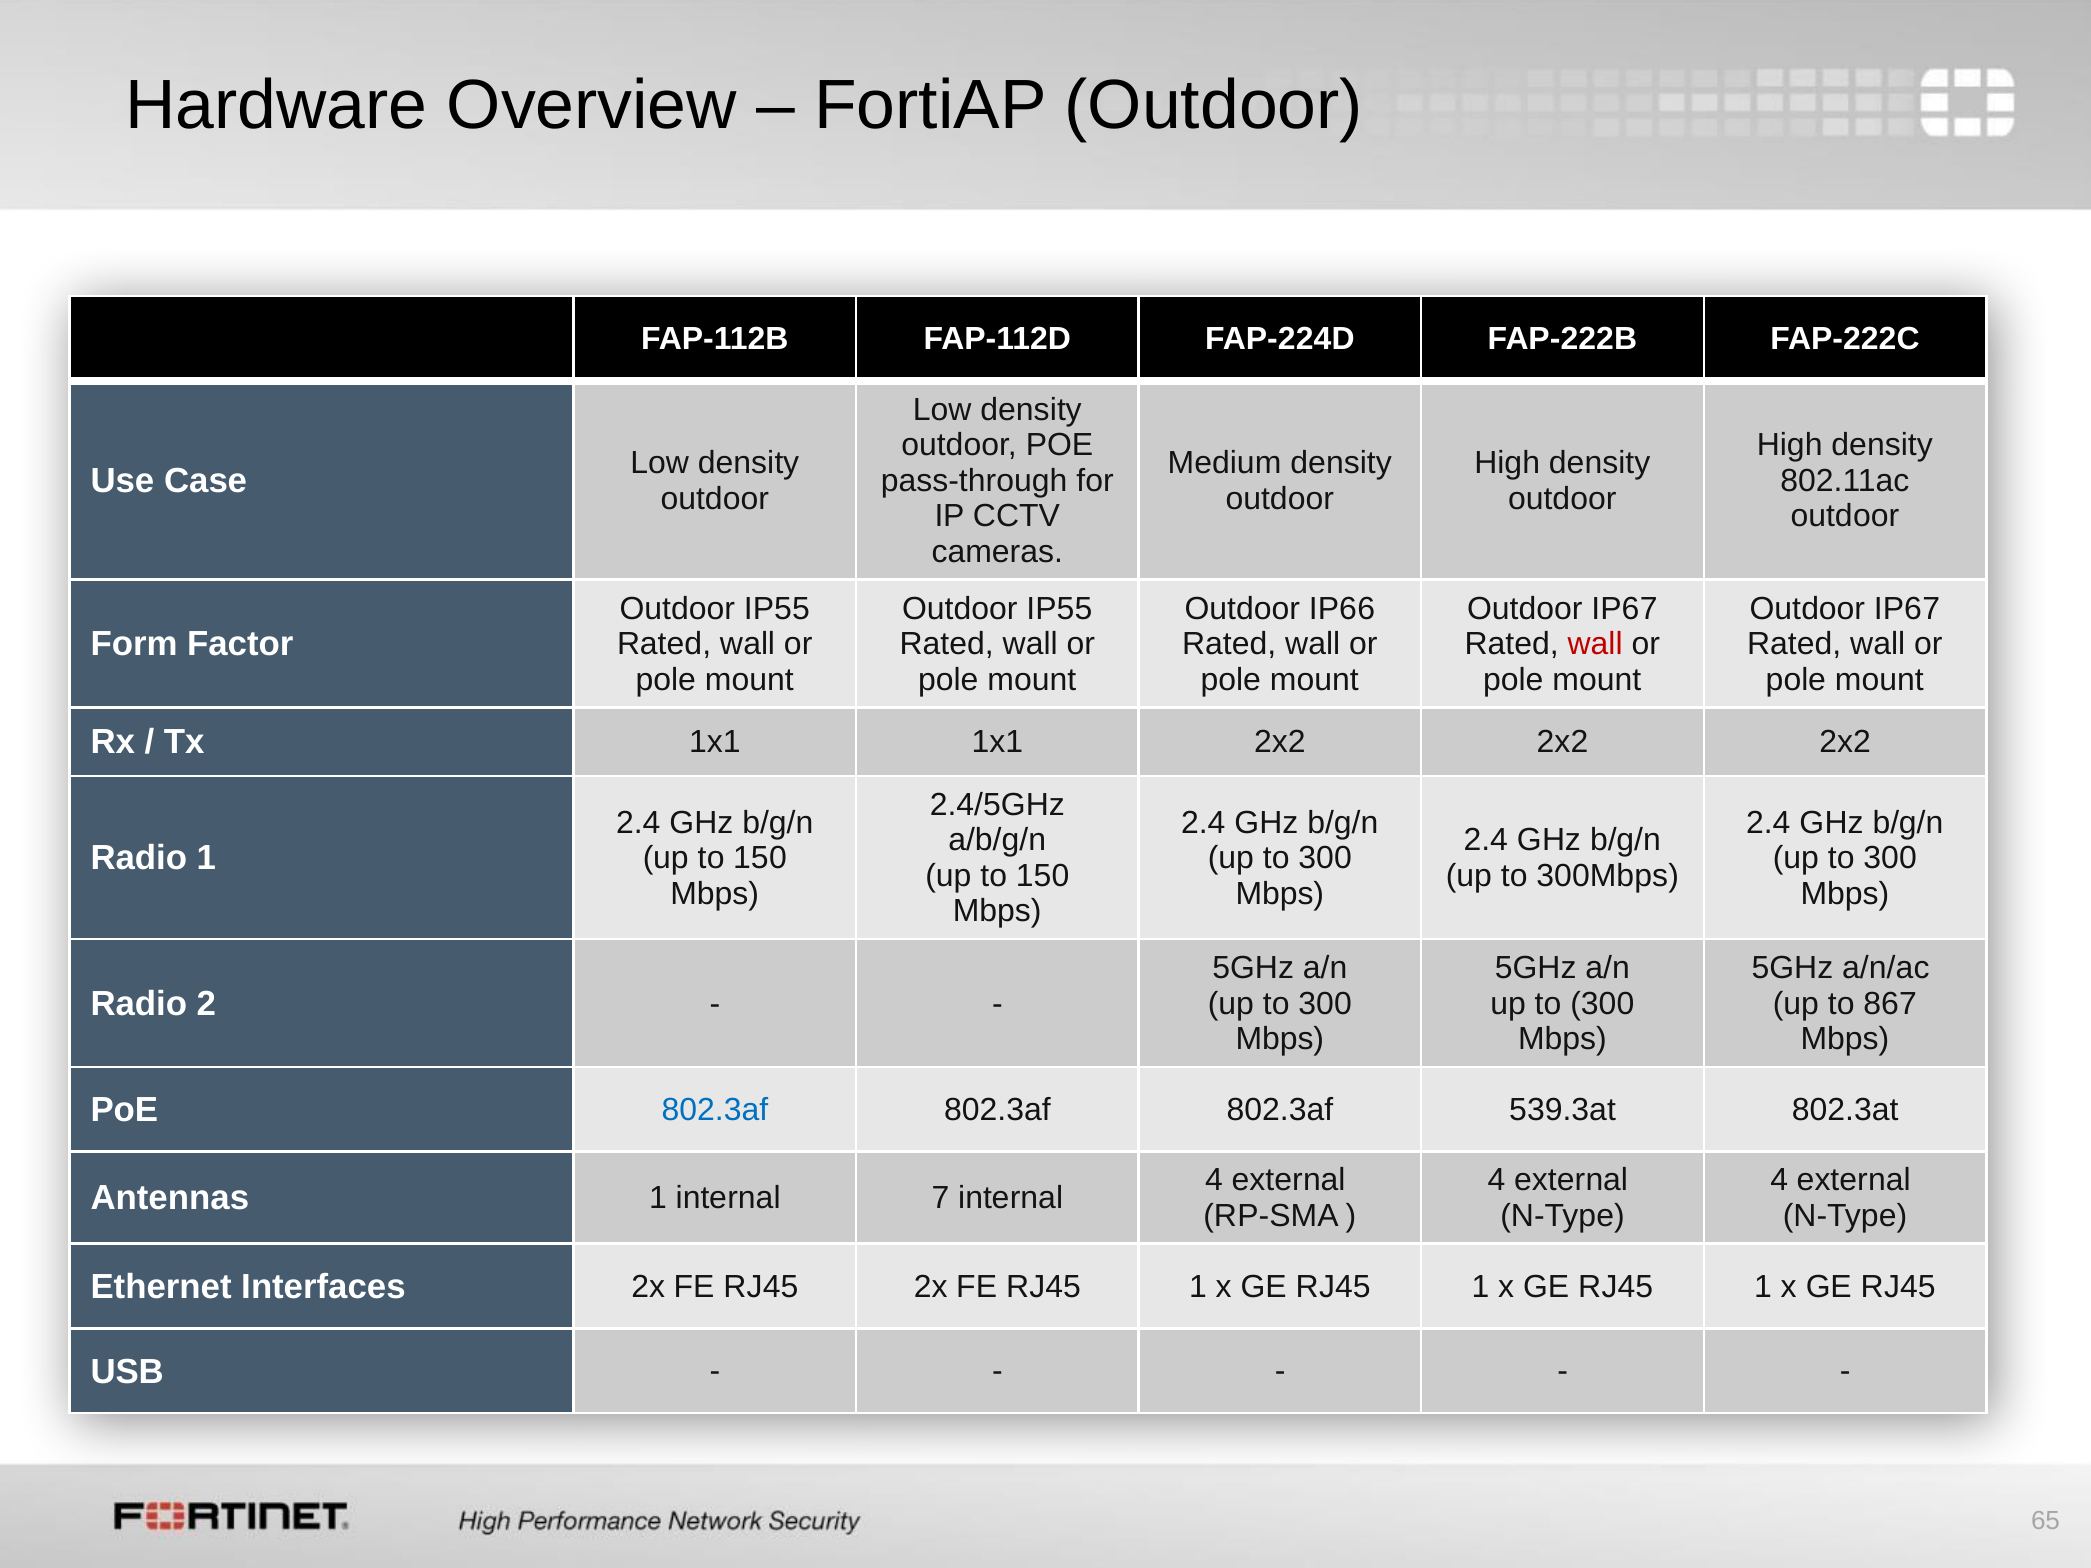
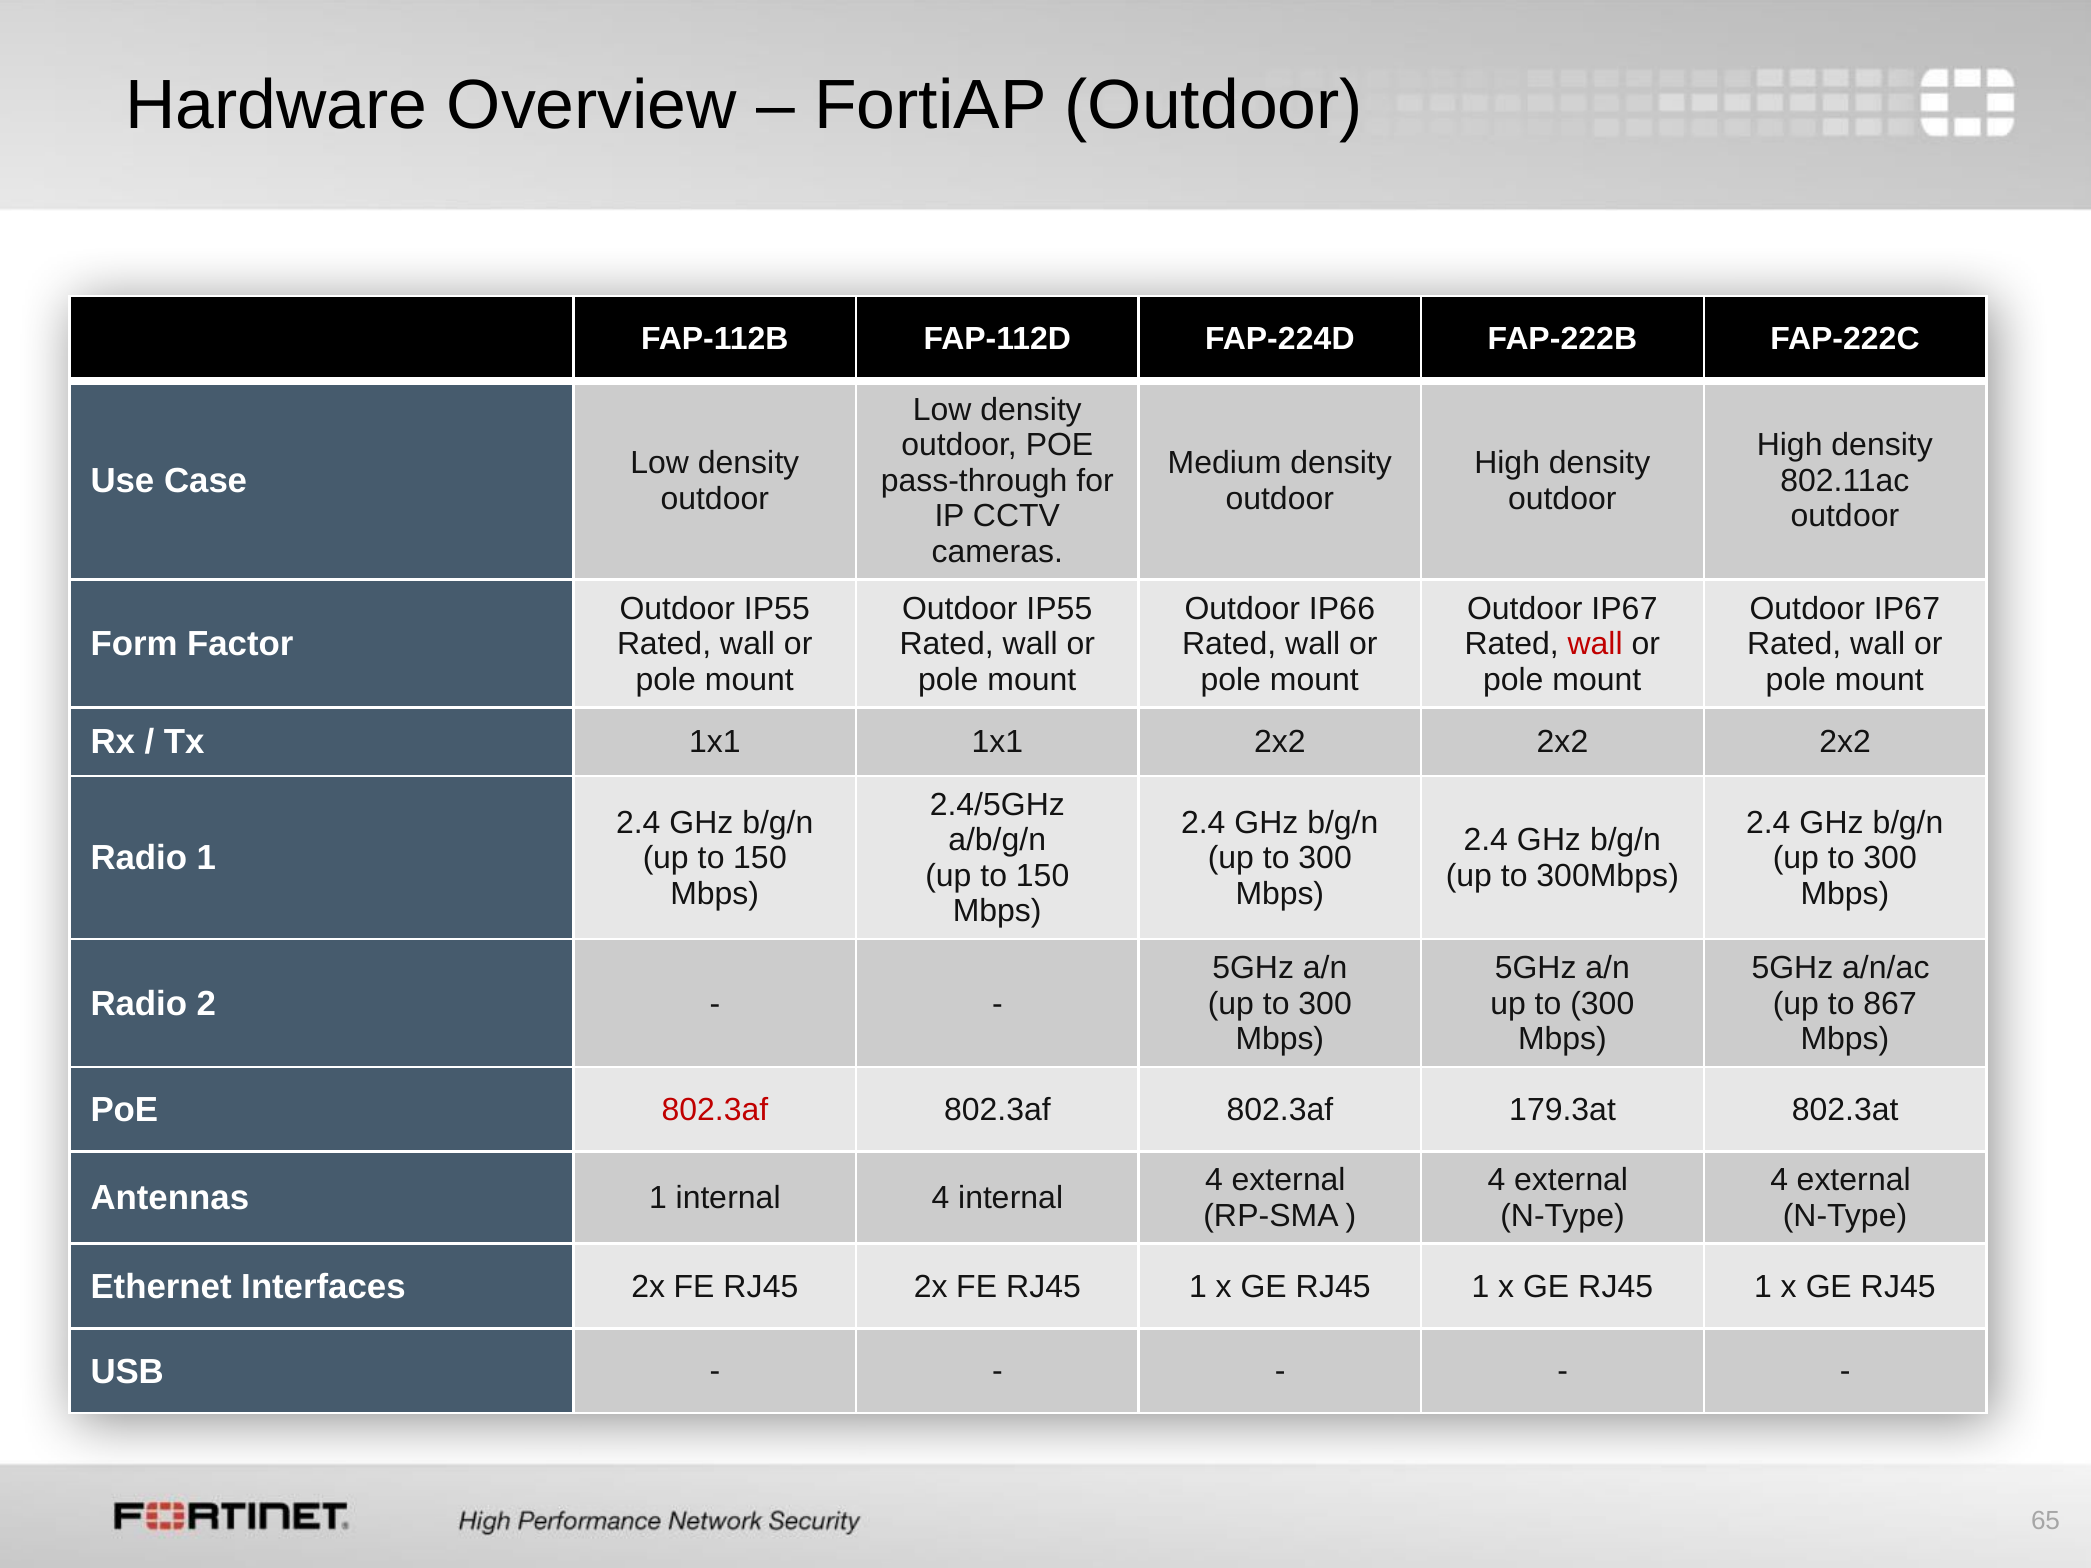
802.3af at (715, 1110) colour: blue -> red
539.3at: 539.3at -> 179.3at
1 internal 7: 7 -> 4
